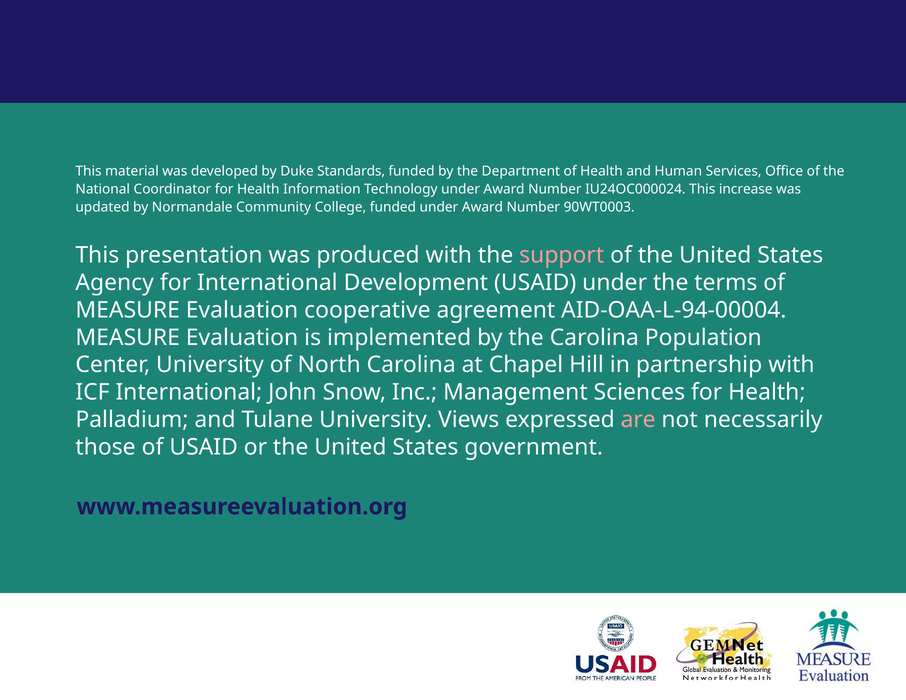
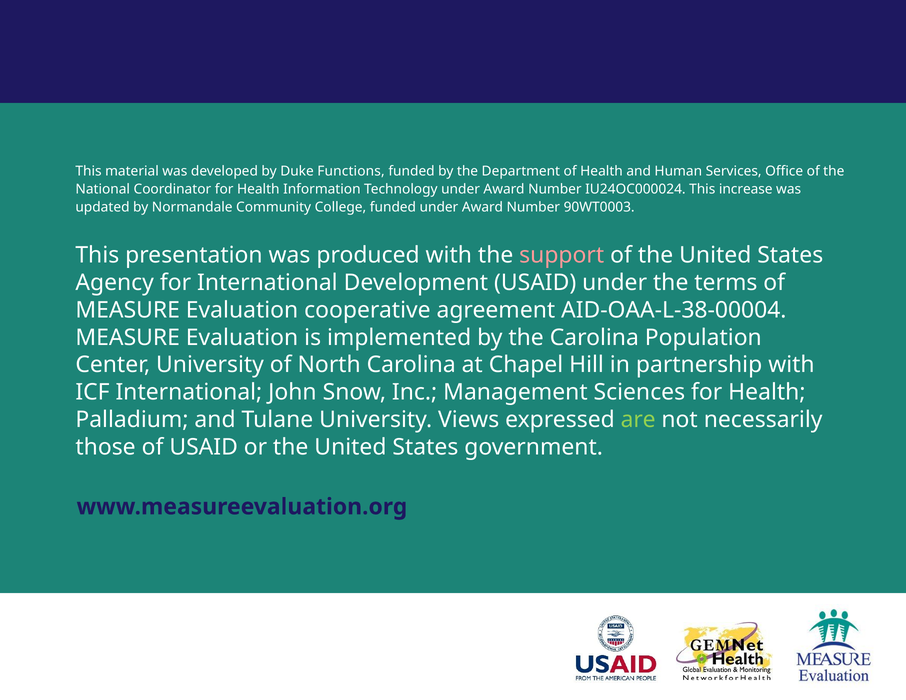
Standards: Standards -> Functions
AID-OAA-L-94-00004: AID-OAA-L-94-00004 -> AID-OAA-L-38-00004
are colour: pink -> light green
